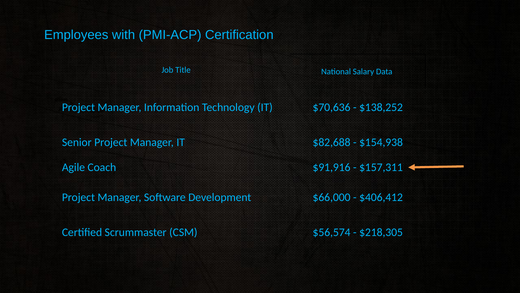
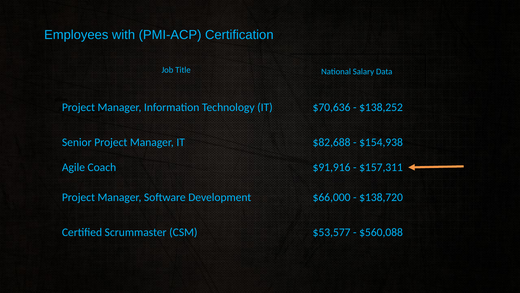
$406,412: $406,412 -> $138,720
$56,574: $56,574 -> $53,577
$218,305: $218,305 -> $560,088
